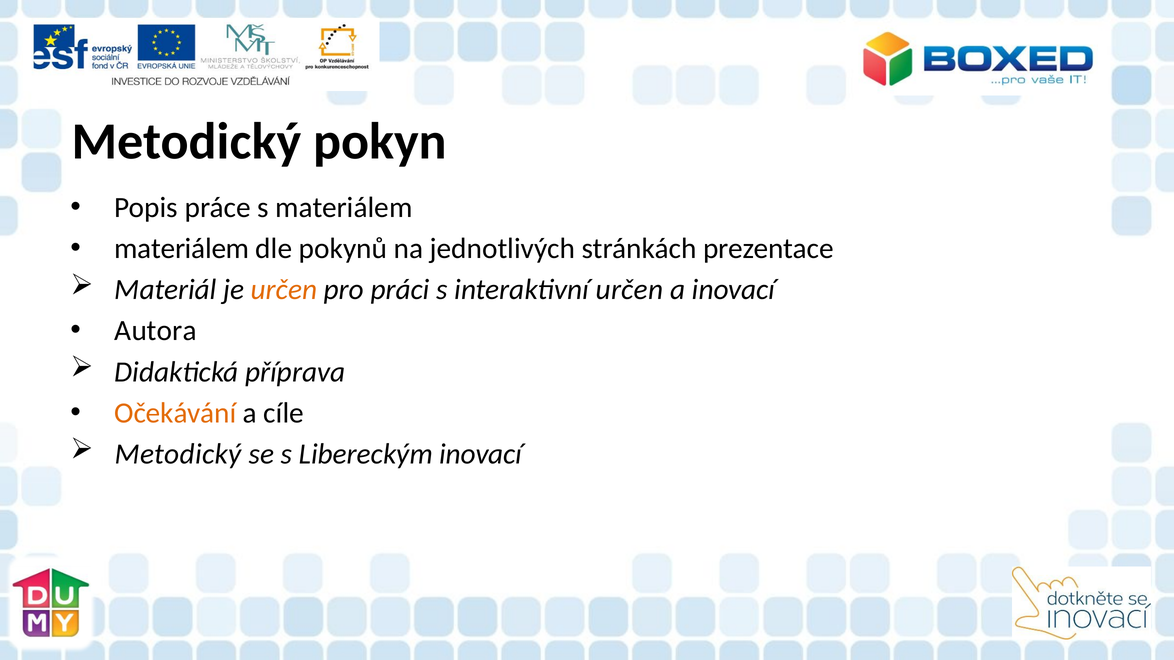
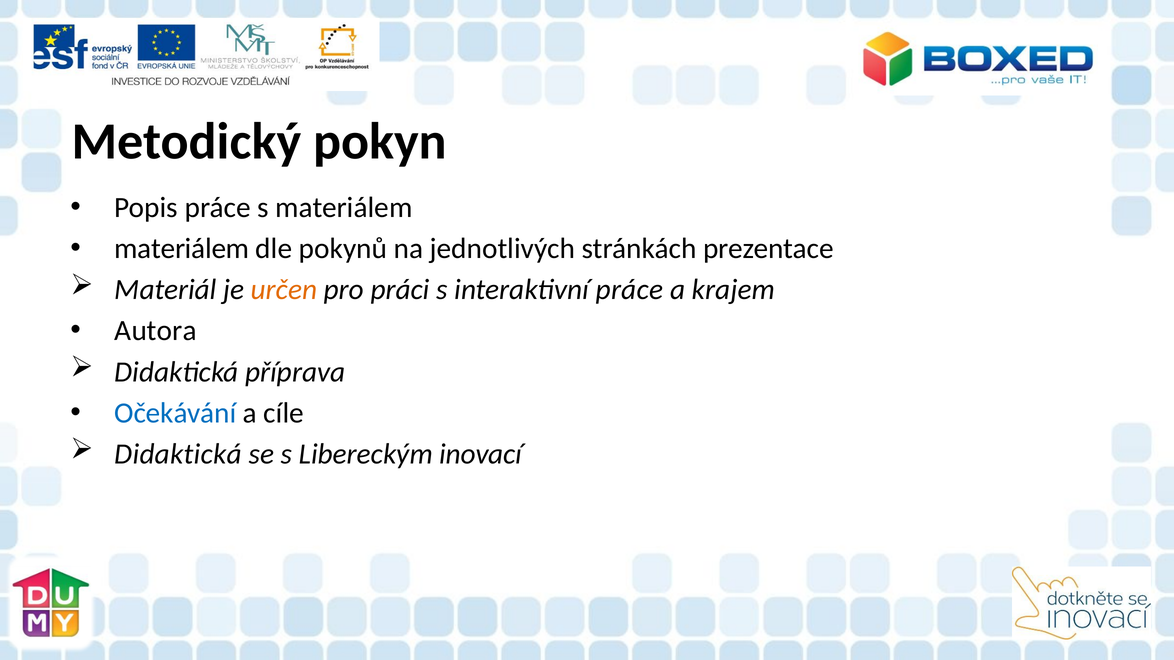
interaktivní určen: určen -> práce
a inovací: inovací -> krajem
Očekávání colour: orange -> blue
Metodický at (178, 454): Metodický -> Didaktická
